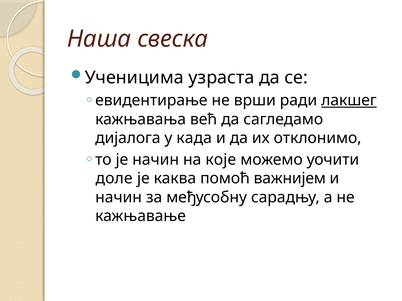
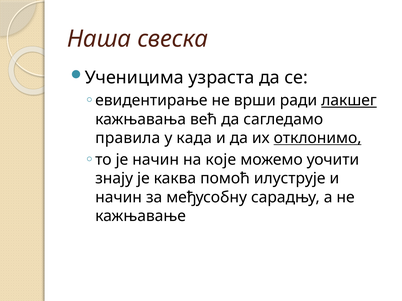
дијалога: дијалога -> правила
отклонимо underline: none -> present
доле: доле -> знају
важнијем: важнијем -> илуструје
